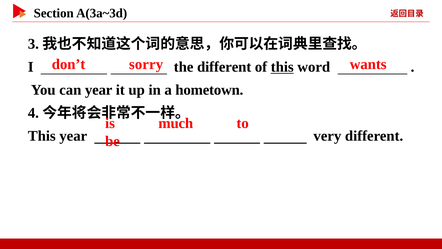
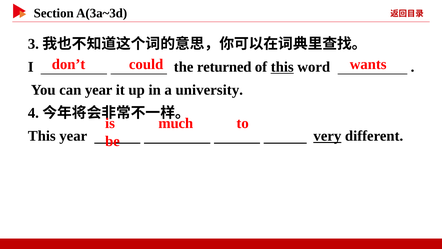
sorry: sorry -> could
the different: different -> returned
hometown: hometown -> university
very underline: none -> present
